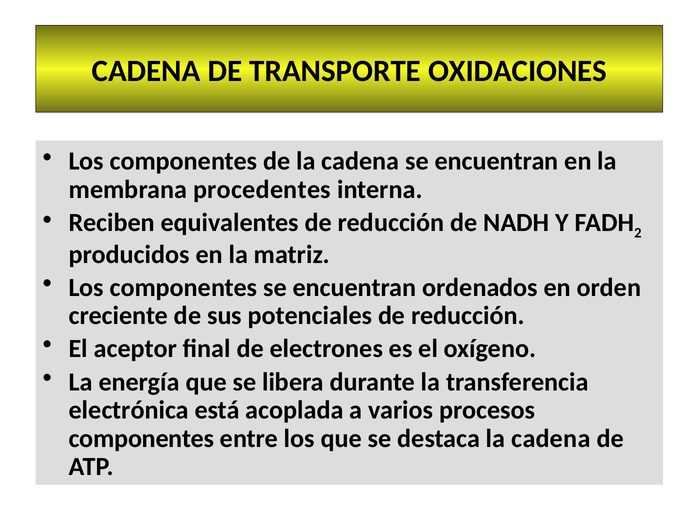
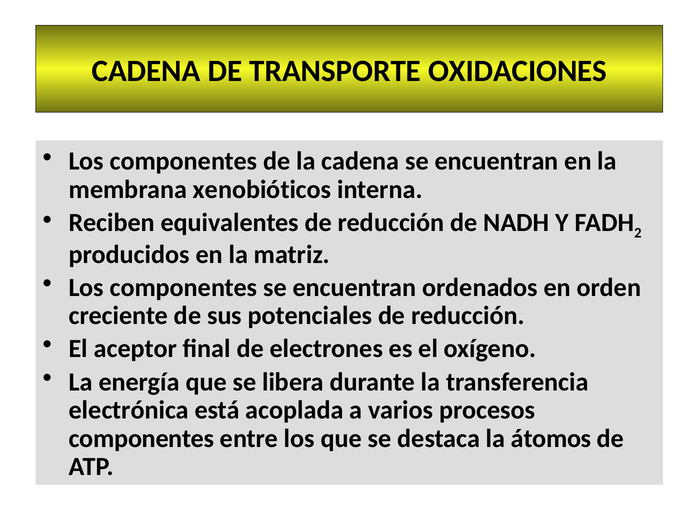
procedentes: procedentes -> xenobióticos
destaca la cadena: cadena -> átomos
